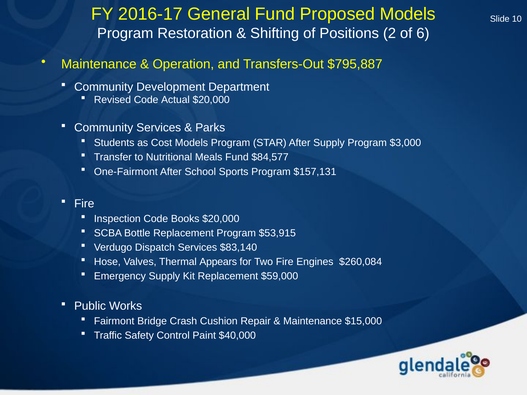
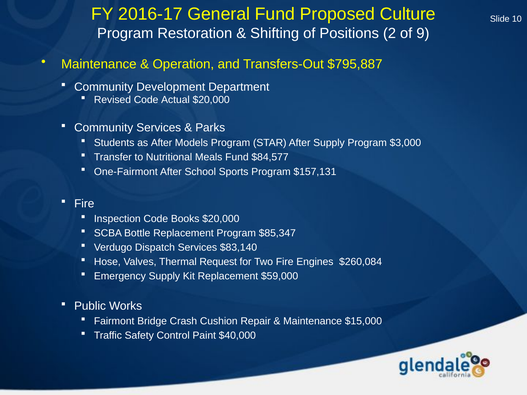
Proposed Models: Models -> Culture
6: 6 -> 9
as Cost: Cost -> After
$53,915: $53,915 -> $85,347
Appears: Appears -> Request
